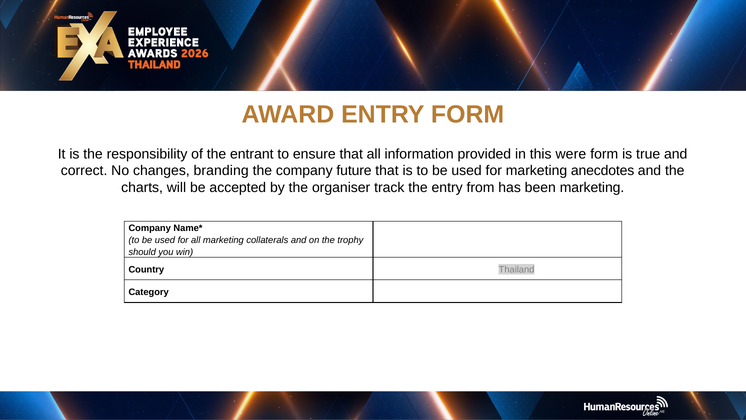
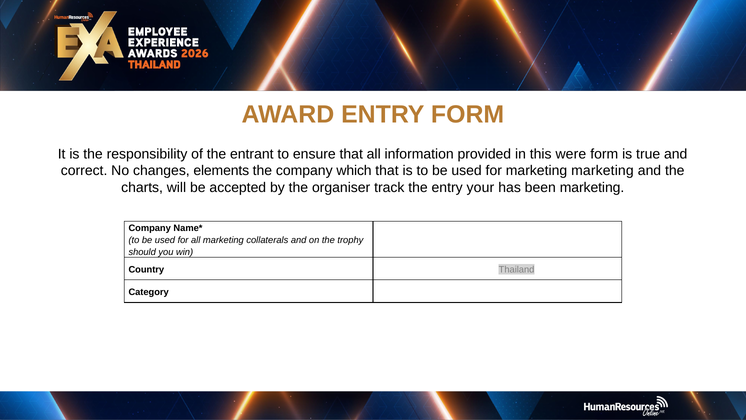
branding: branding -> elements
future: future -> which
marketing anecdotes: anecdotes -> marketing
from: from -> your
